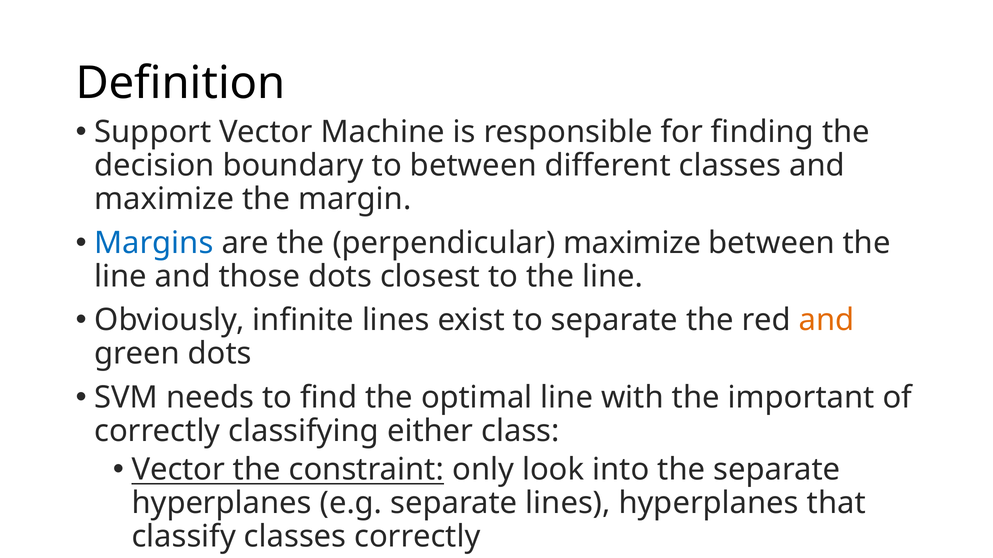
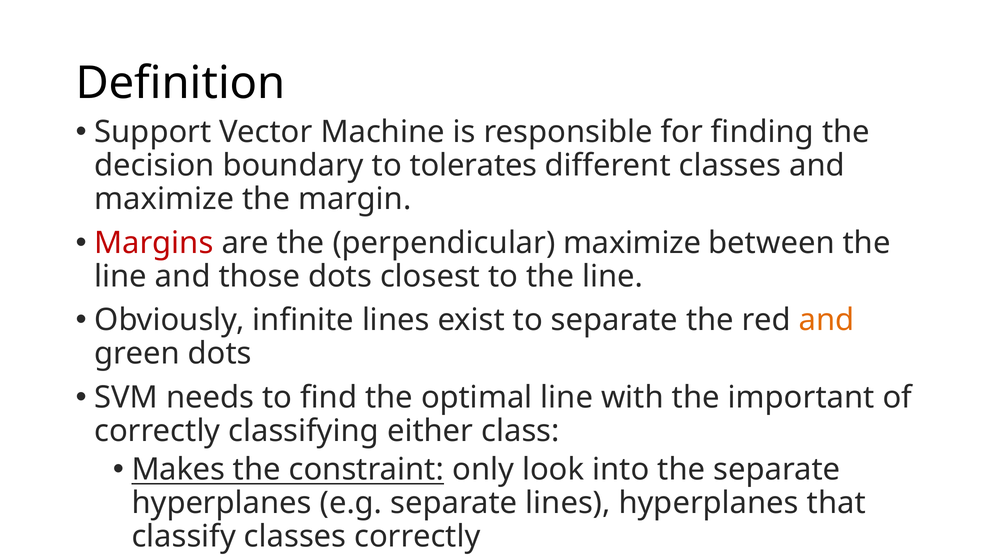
to between: between -> tolerates
Margins colour: blue -> red
Vector at (178, 470): Vector -> Makes
